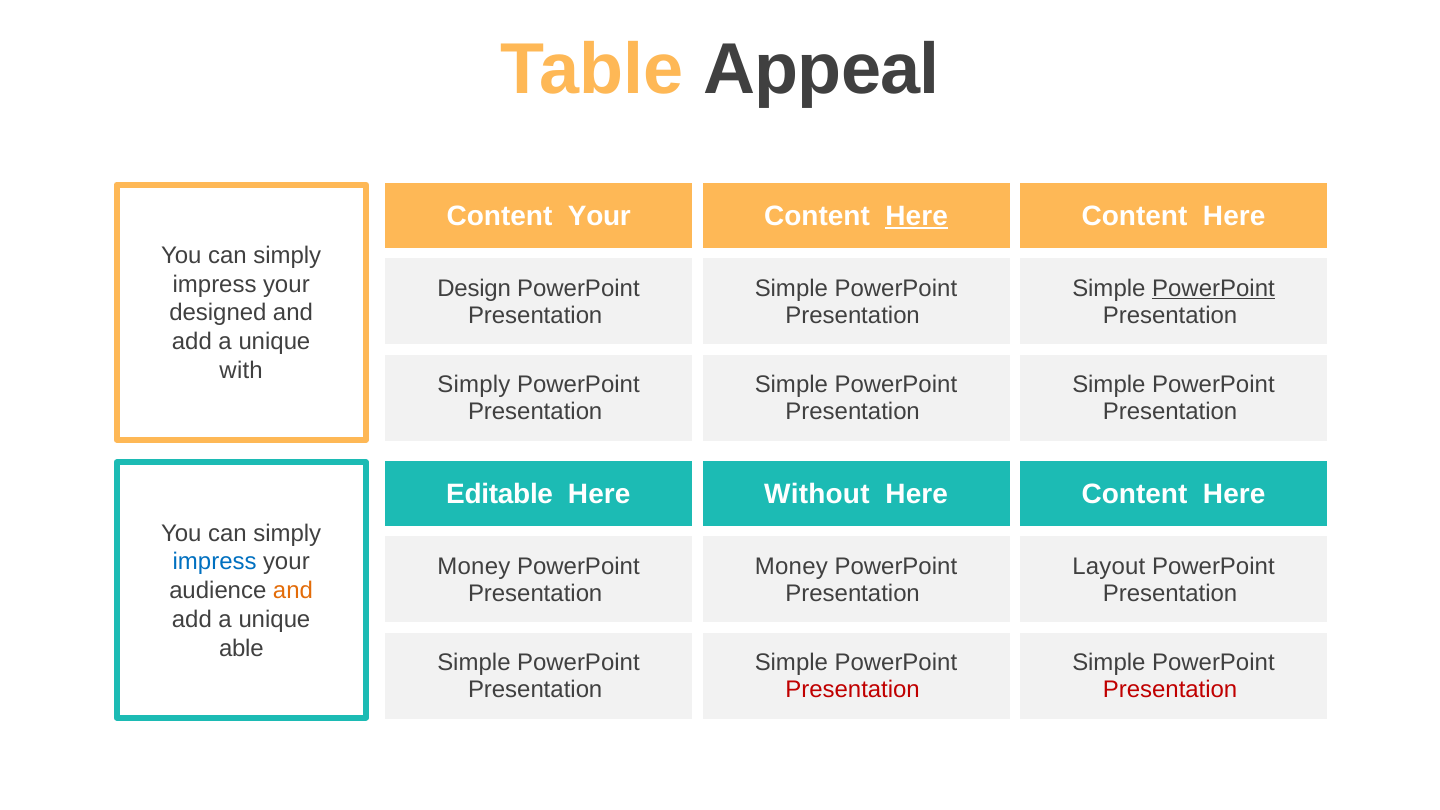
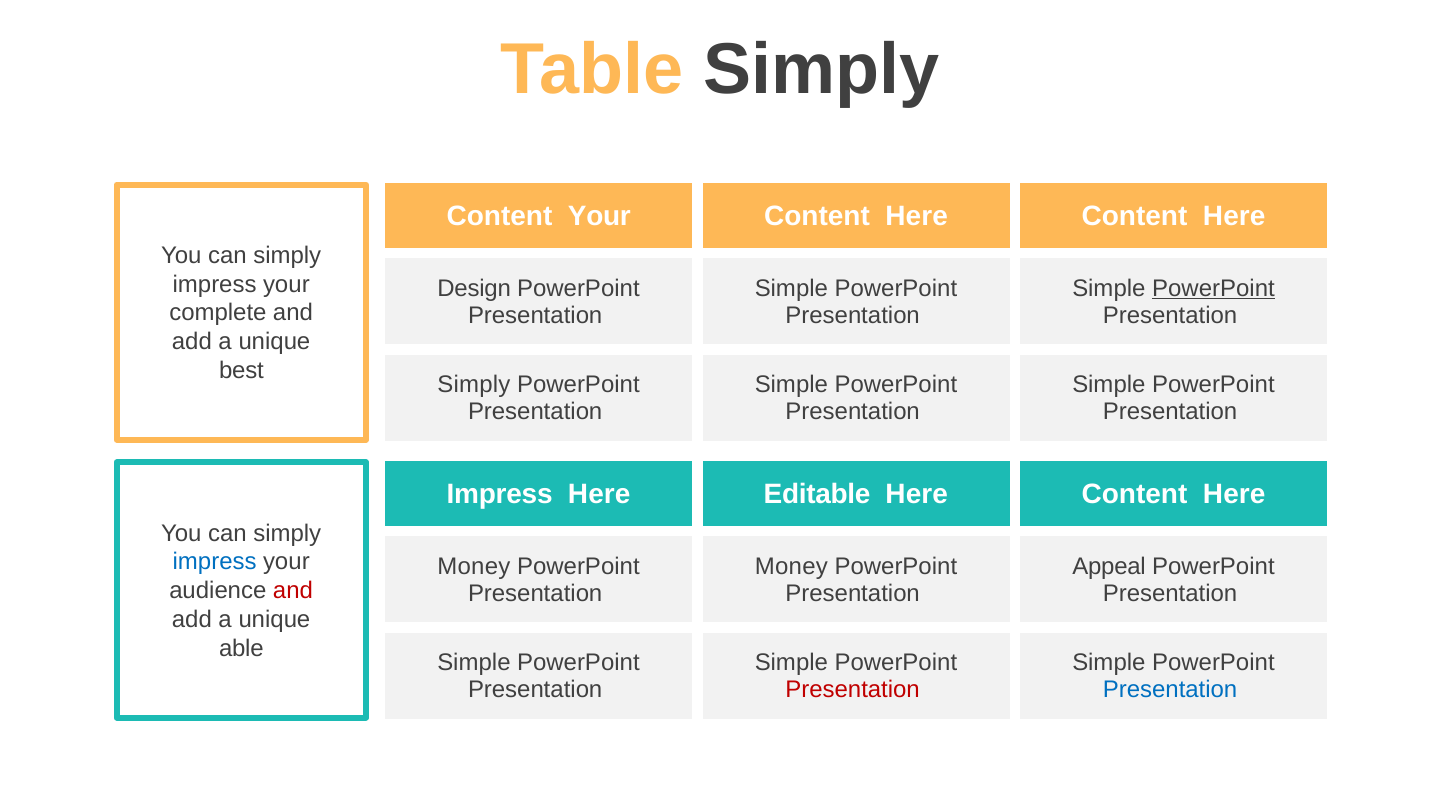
Table Appeal: Appeal -> Simply
Here at (917, 216) underline: present -> none
designed: designed -> complete
with: with -> best
Editable at (500, 494): Editable -> Impress
Without: Without -> Editable
Layout: Layout -> Appeal
and at (293, 591) colour: orange -> red
Presentation at (1170, 690) colour: red -> blue
